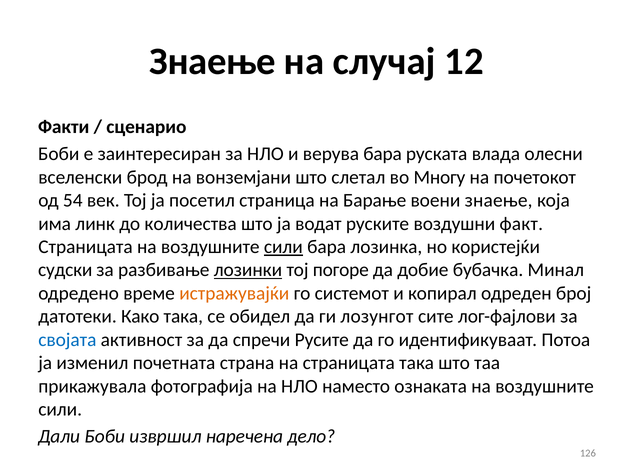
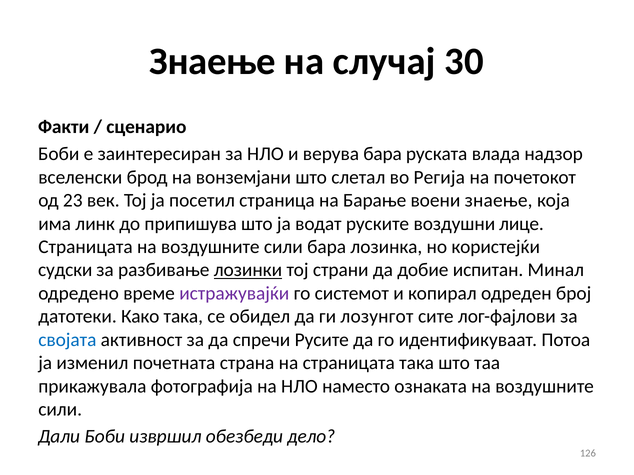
12: 12 -> 30
олесни: олесни -> надзор
Многу: Многу -> Регија
54: 54 -> 23
количества: количества -> припишува
факт: факт -> лице
сили at (283, 247) underline: present -> none
погоре: погоре -> страни
бубачка: бубачка -> испитан
истражувајќи colour: orange -> purple
наречена: наречена -> обезбеди
